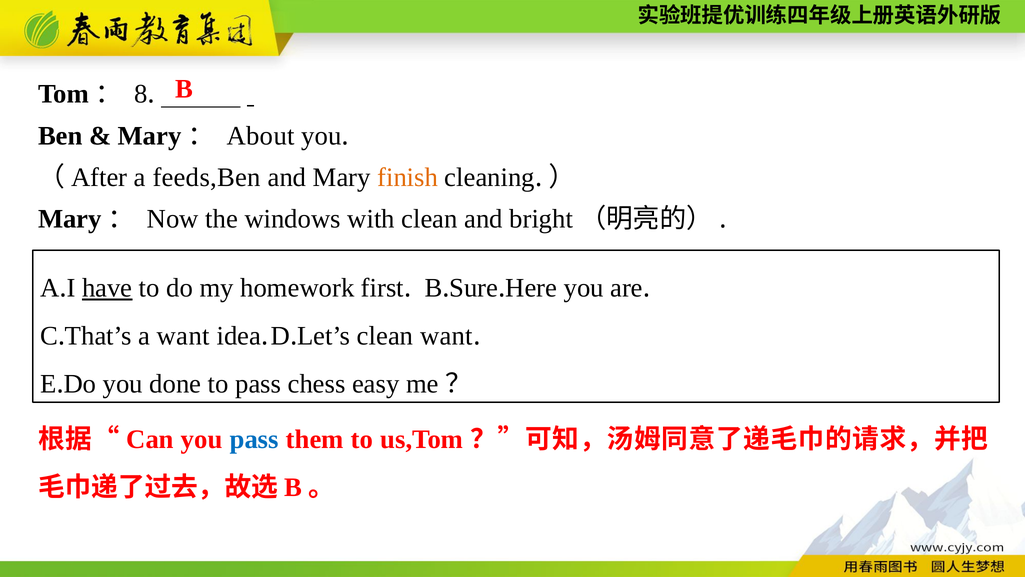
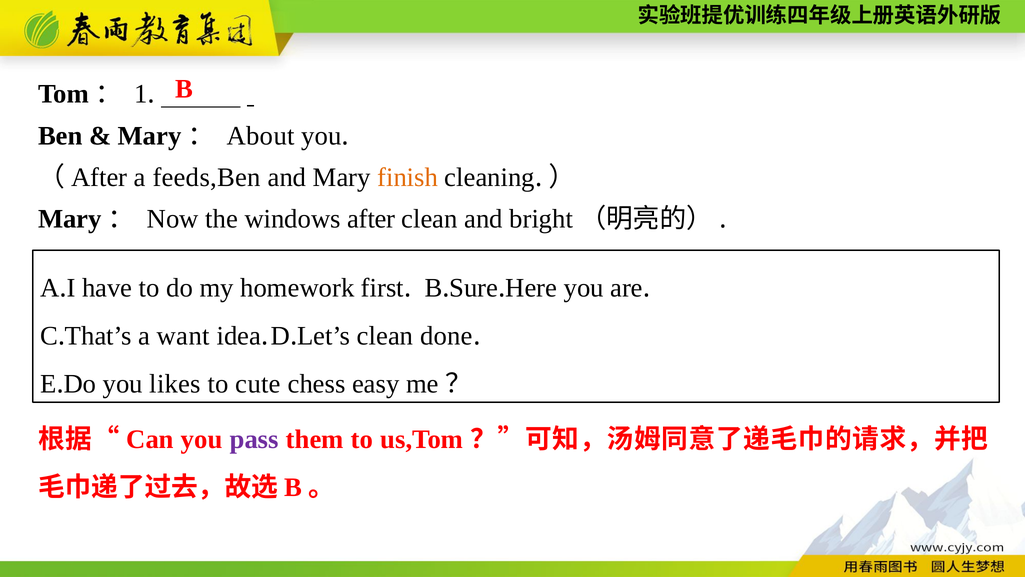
8: 8 -> 1
with: with -> after
have underline: present -> none
clean want: want -> done
done: done -> likes
to pass: pass -> cute
pass at (254, 439) colour: blue -> purple
